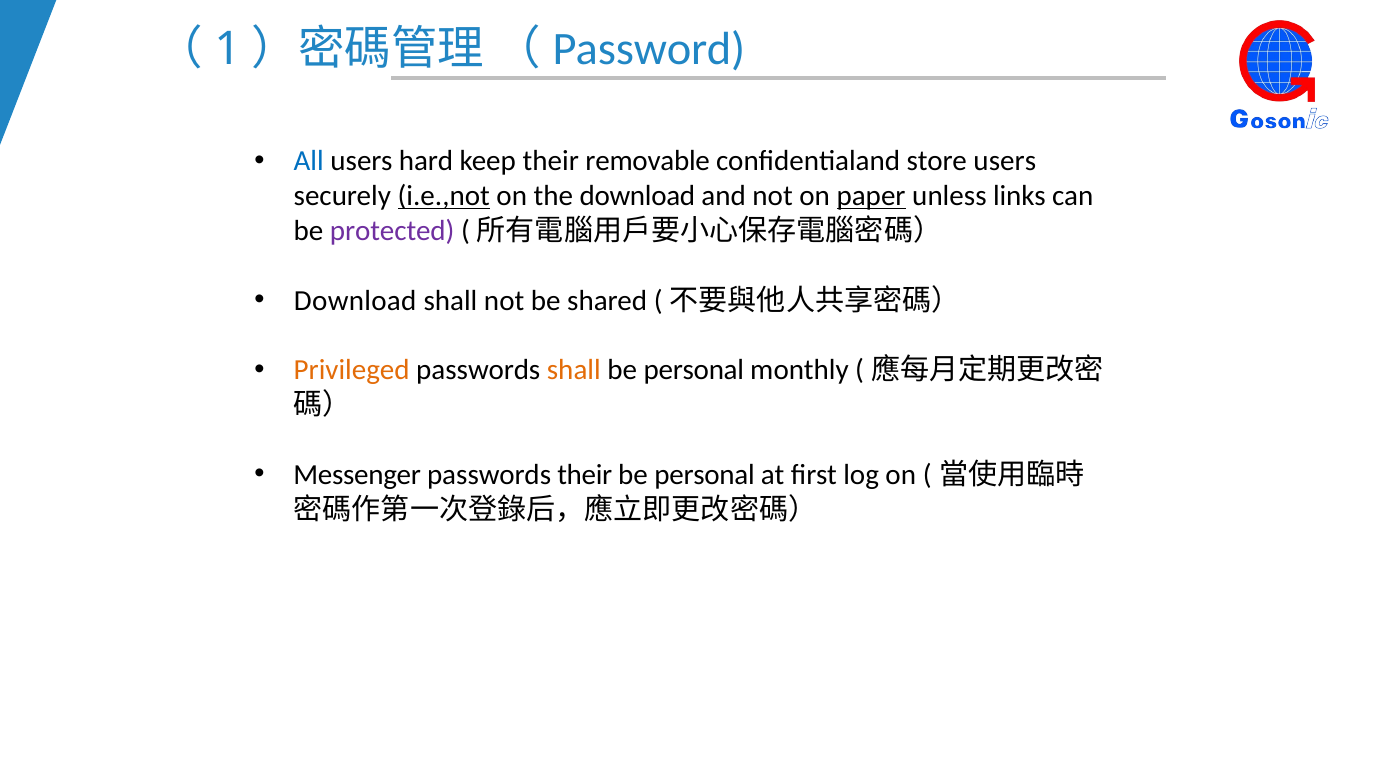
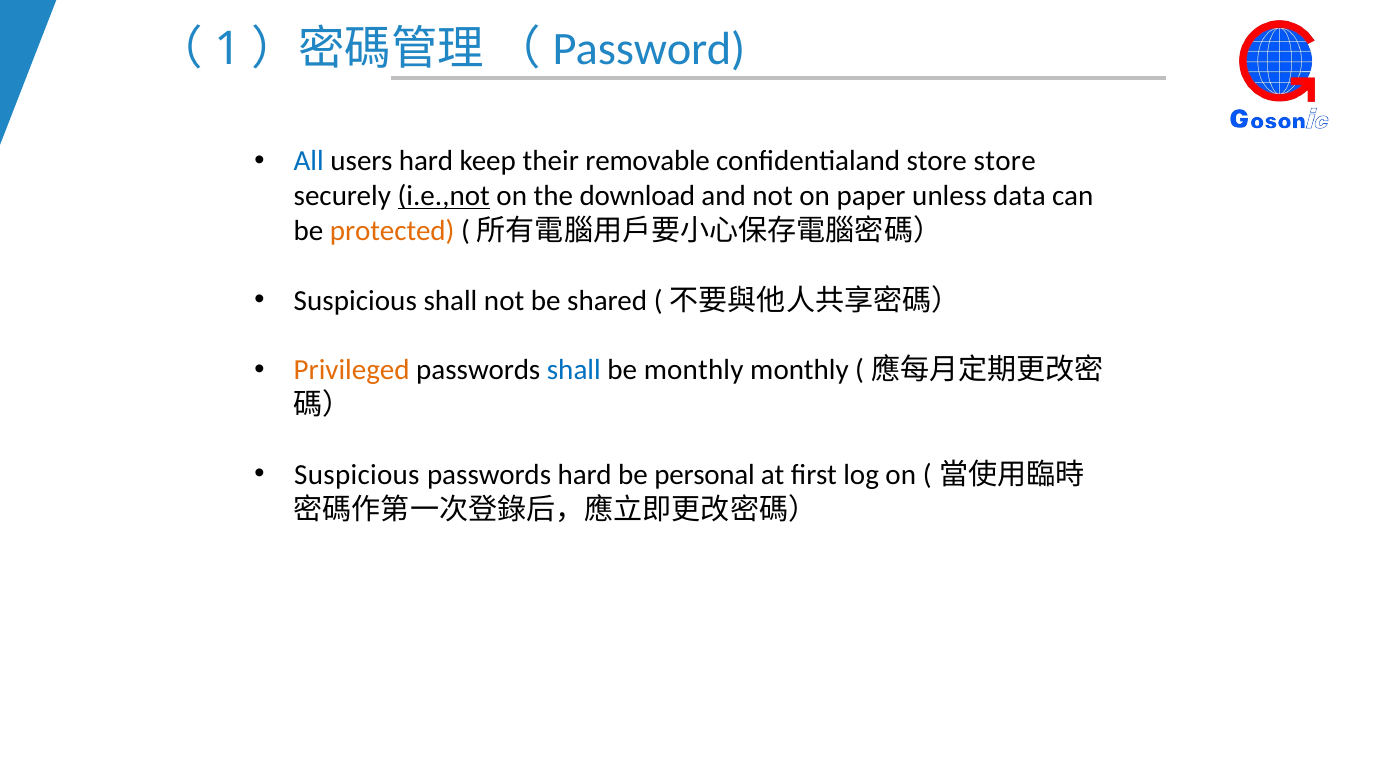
store users: users -> store
paper underline: present -> none
links: links -> data
protected colour: purple -> orange
Download at (355, 301): Download -> Suspicious
shall at (574, 370) colour: orange -> blue
personal at (694, 370): personal -> monthly
Messenger at (357, 475): Messenger -> Suspicious
passwords their: their -> hard
